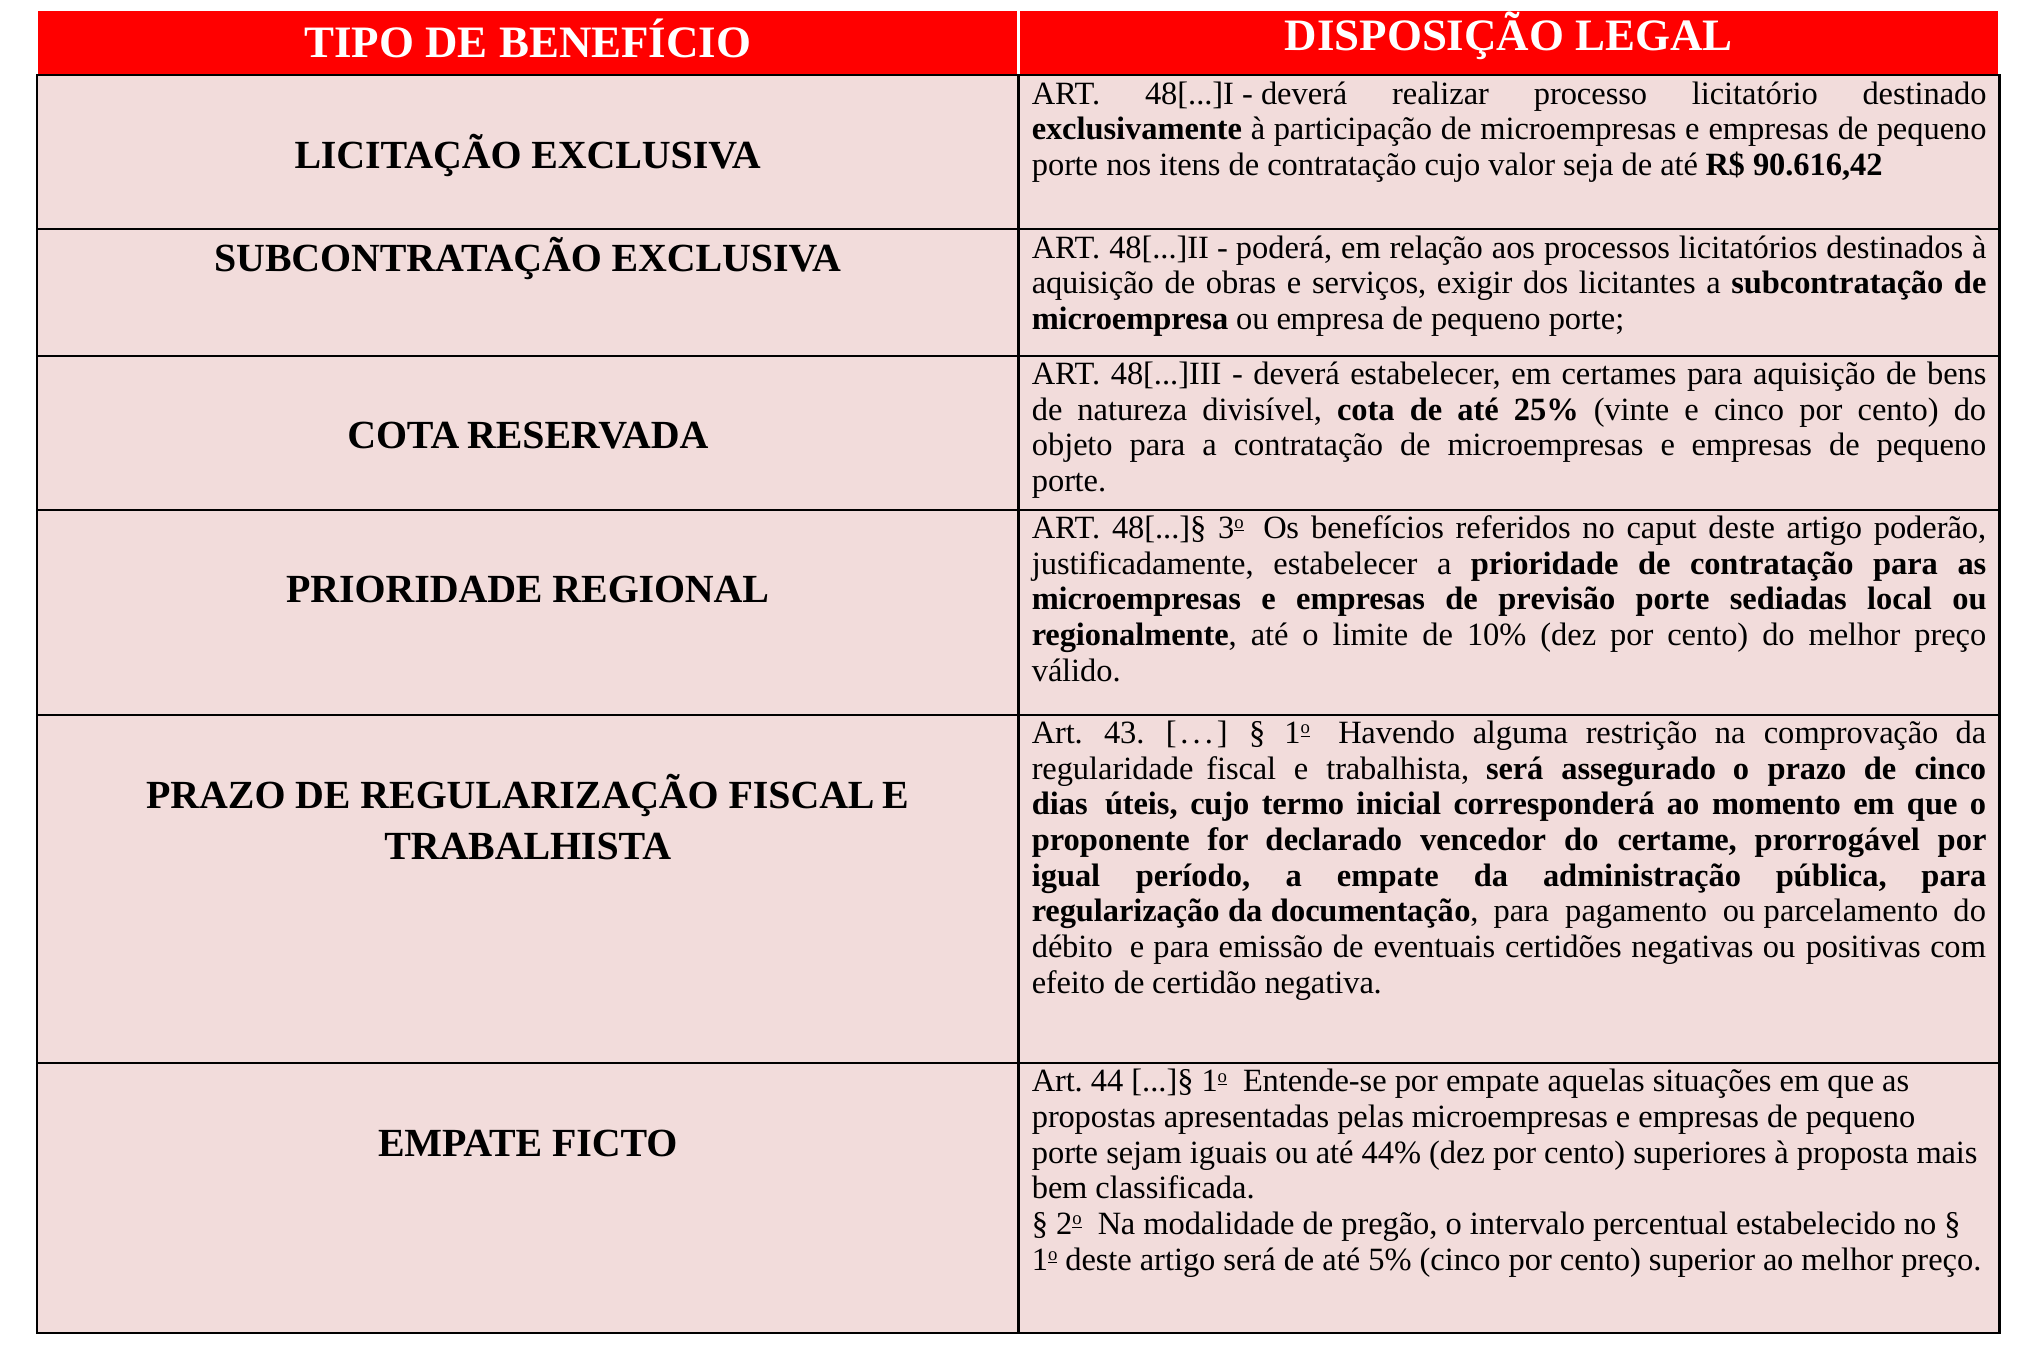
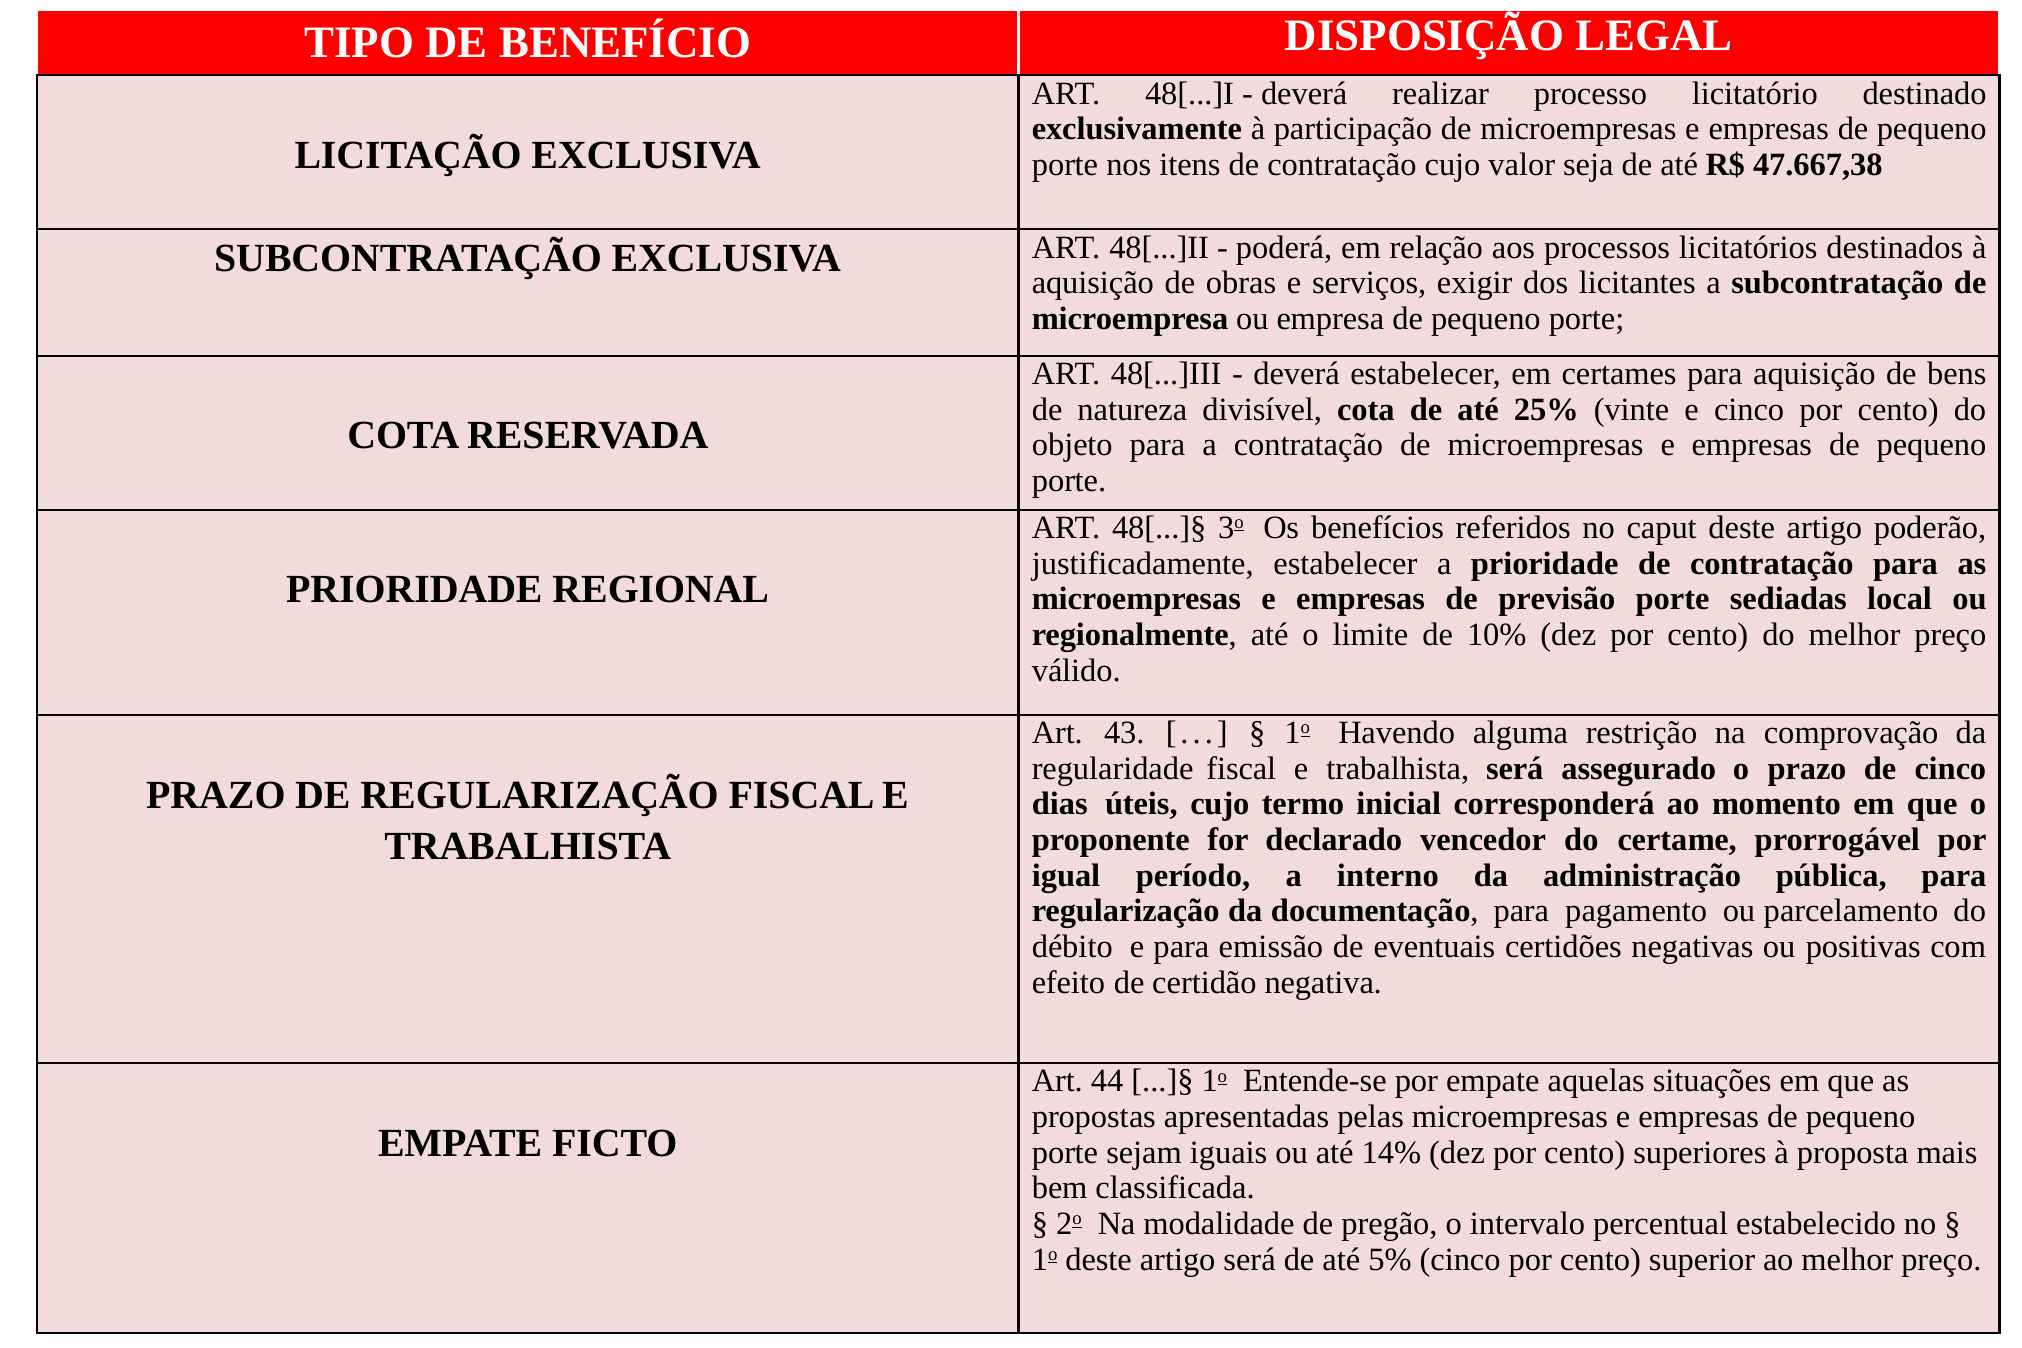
90.616,42: 90.616,42 -> 47.667,38
a empate: empate -> interno
44%: 44% -> 14%
